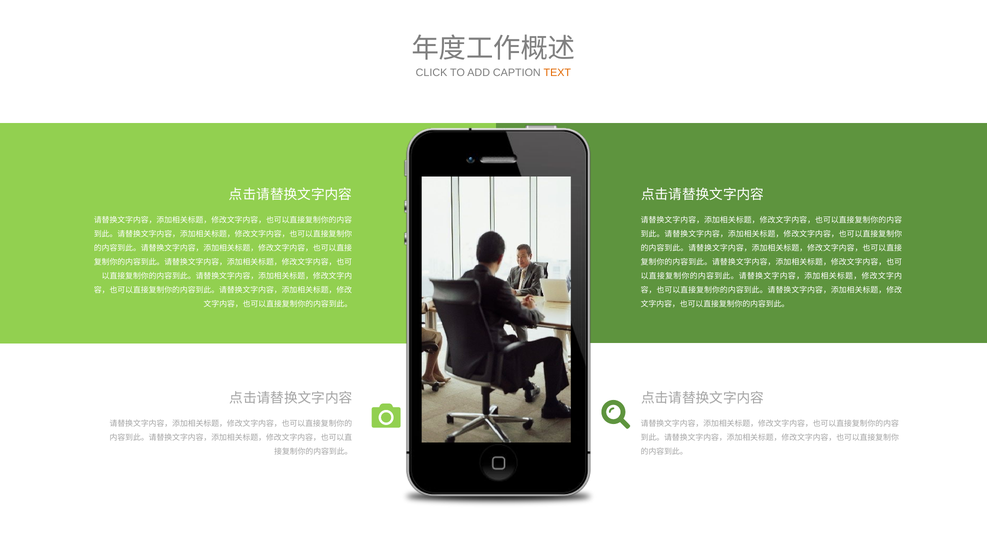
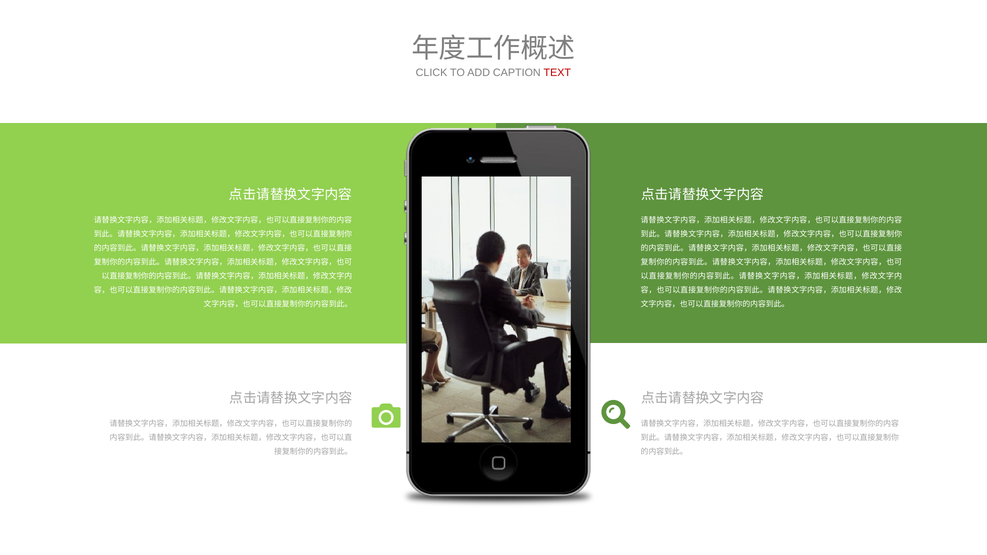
TEXT colour: orange -> red
